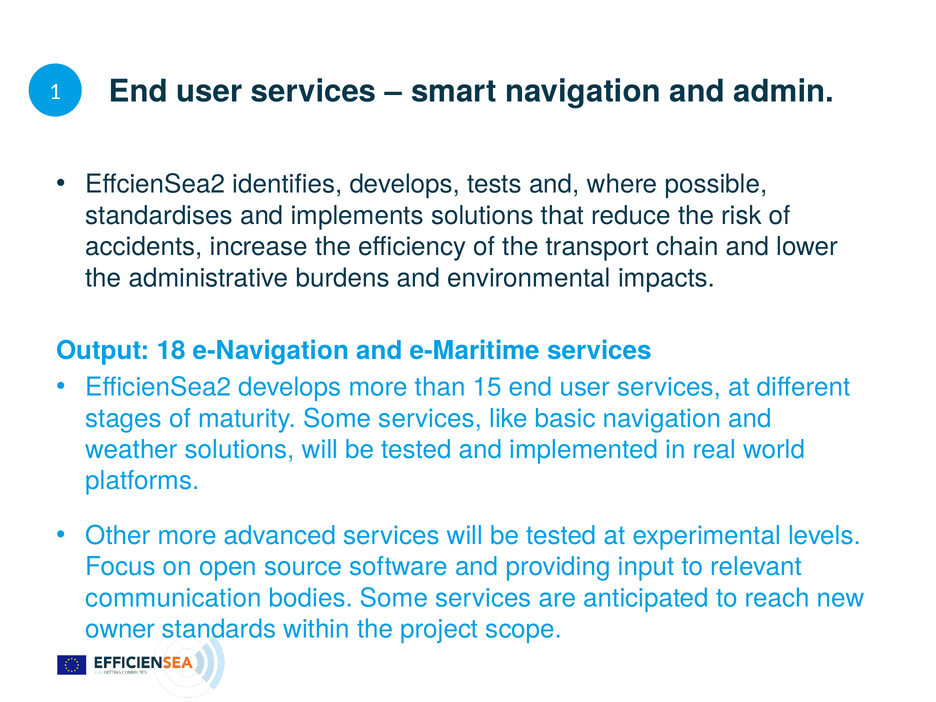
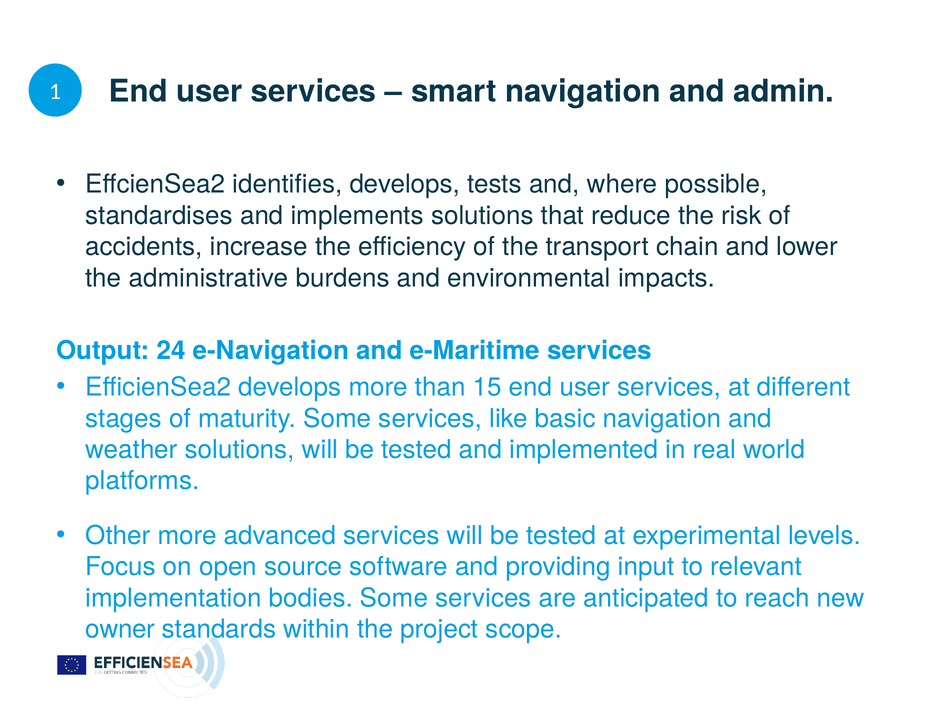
18: 18 -> 24
communication: communication -> implementation
